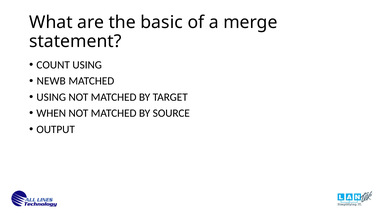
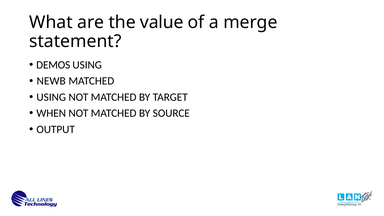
basic: basic -> value
COUNT: COUNT -> DEMOS
